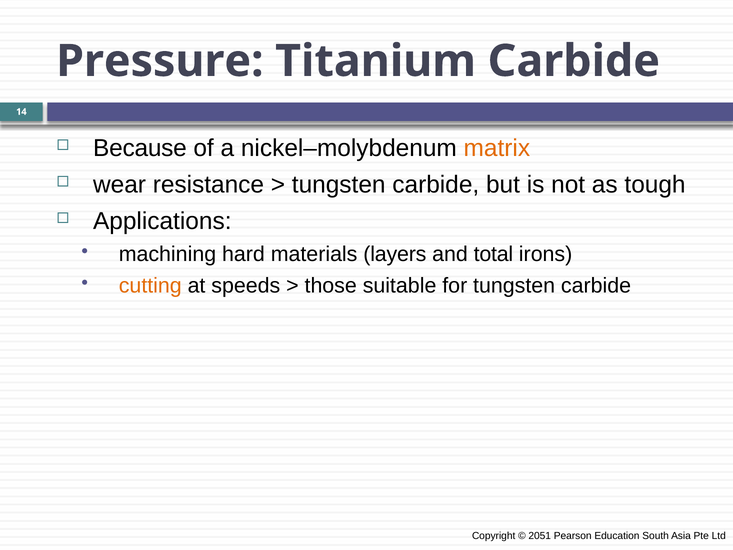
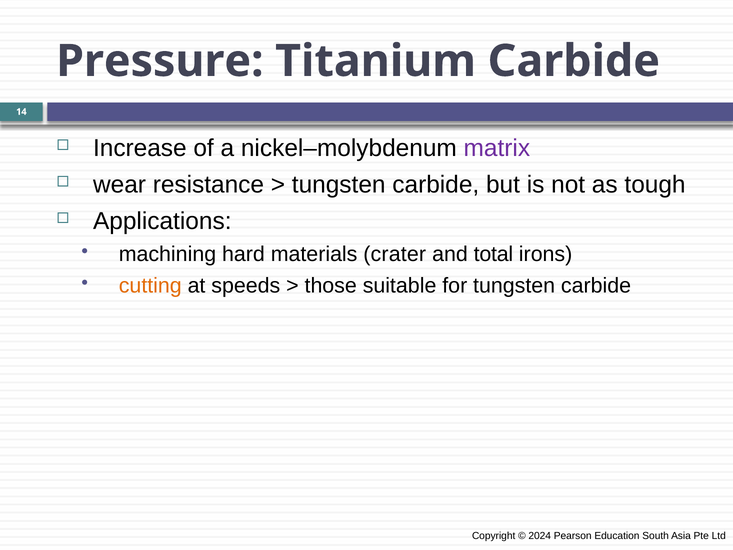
Because: Because -> Increase
matrix colour: orange -> purple
layers: layers -> crater
2051: 2051 -> 2024
